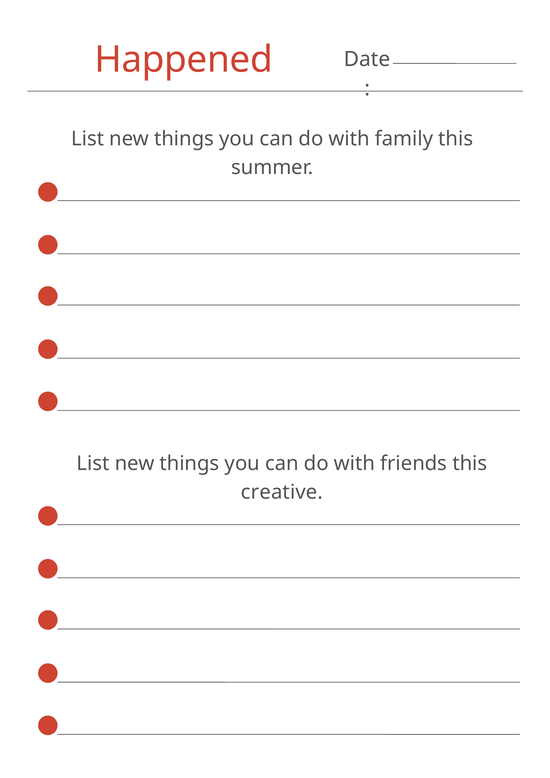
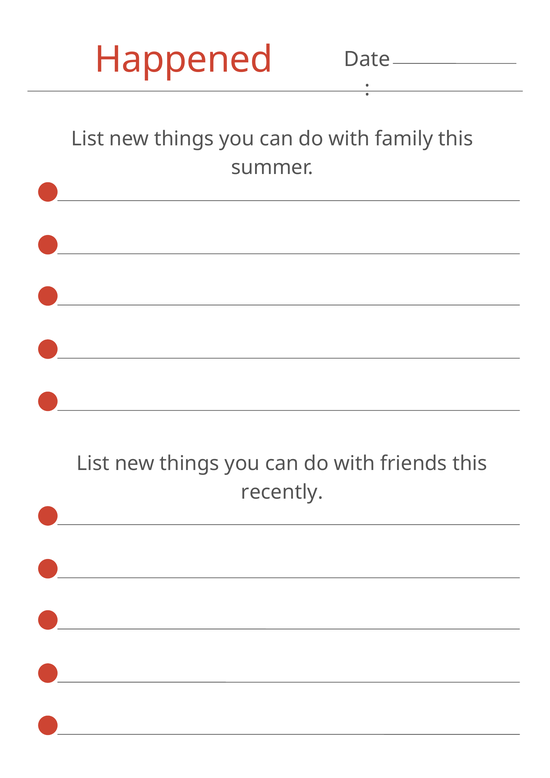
creative: creative -> recently
